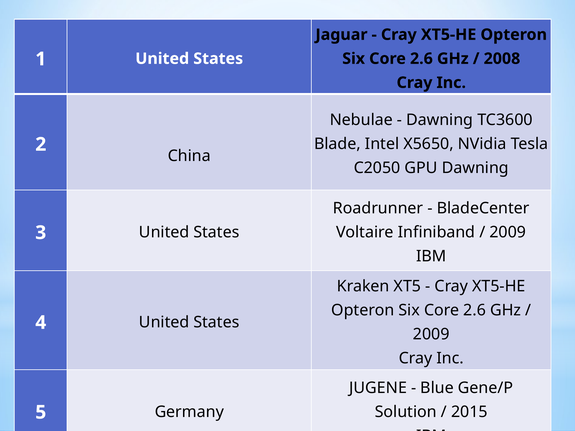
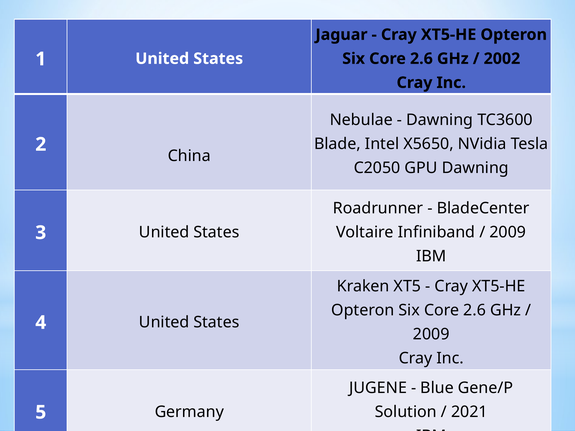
2008: 2008 -> 2002
2015: 2015 -> 2021
